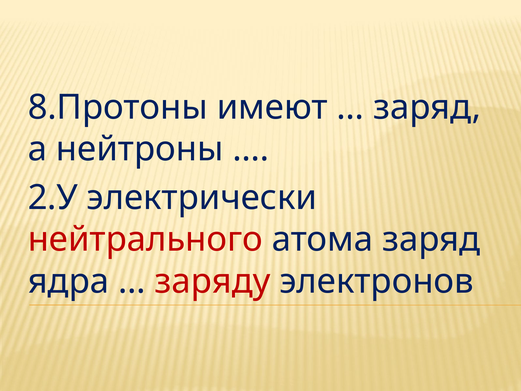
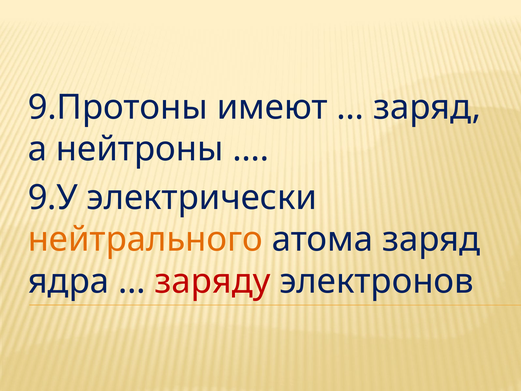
8.Протоны: 8.Протоны -> 9.Протоны
2.У: 2.У -> 9.У
нейтрального colour: red -> orange
